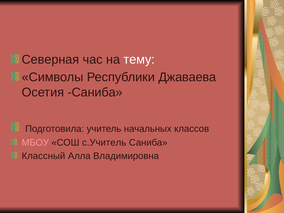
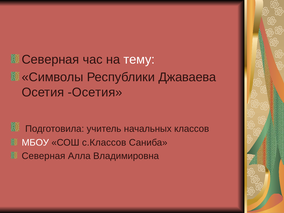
Осетия Саниба: Саниба -> Осетия
МБОУ colour: pink -> white
с.Учитель: с.Учитель -> с.Классов
Классный at (43, 156): Классный -> Северная
